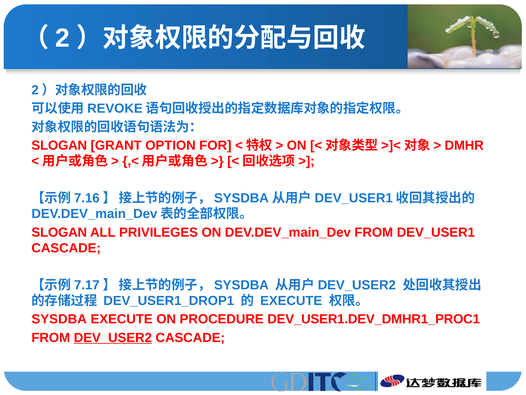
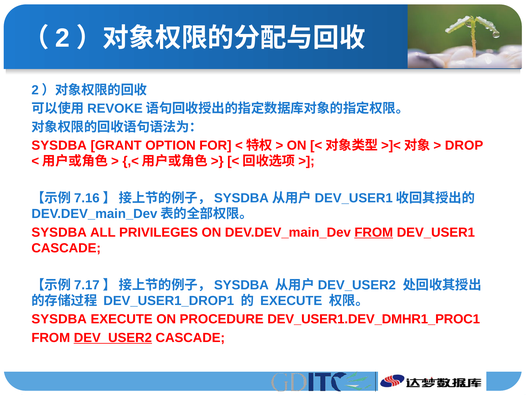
SLOGAN at (59, 145): SLOGAN -> SYSDBA
DMHR: DMHR -> DROP
SLOGAN at (59, 232): SLOGAN -> SYSDBA
FROM at (374, 232) underline: none -> present
